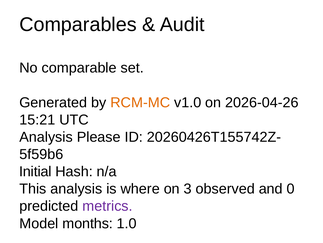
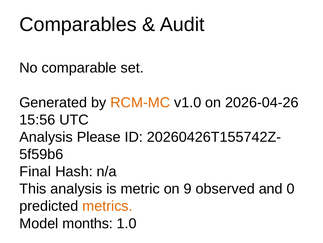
15:21: 15:21 -> 15:56
Initial: Initial -> Final
where: where -> metric
3: 3 -> 9
metrics colour: purple -> orange
